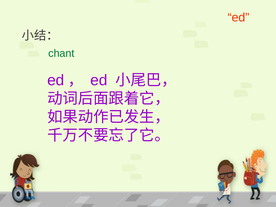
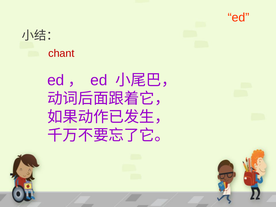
chant colour: green -> red
